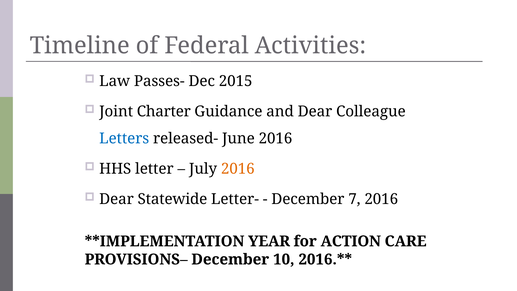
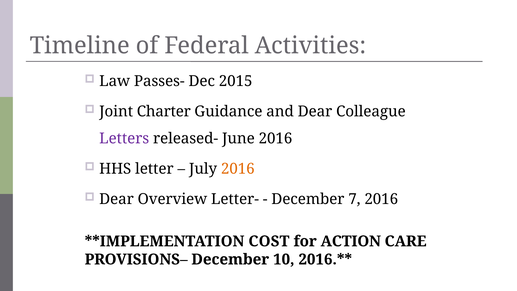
Letters colour: blue -> purple
Statewide: Statewide -> Overview
YEAR: YEAR -> COST
